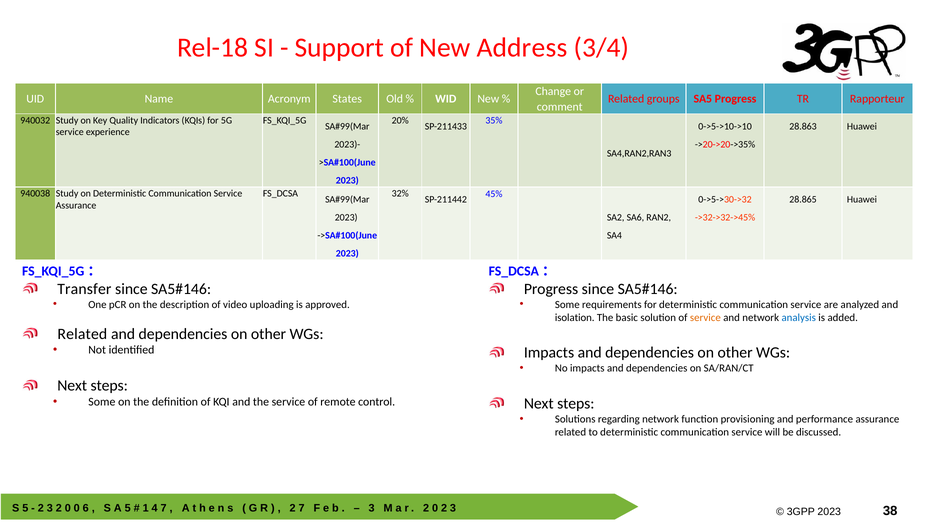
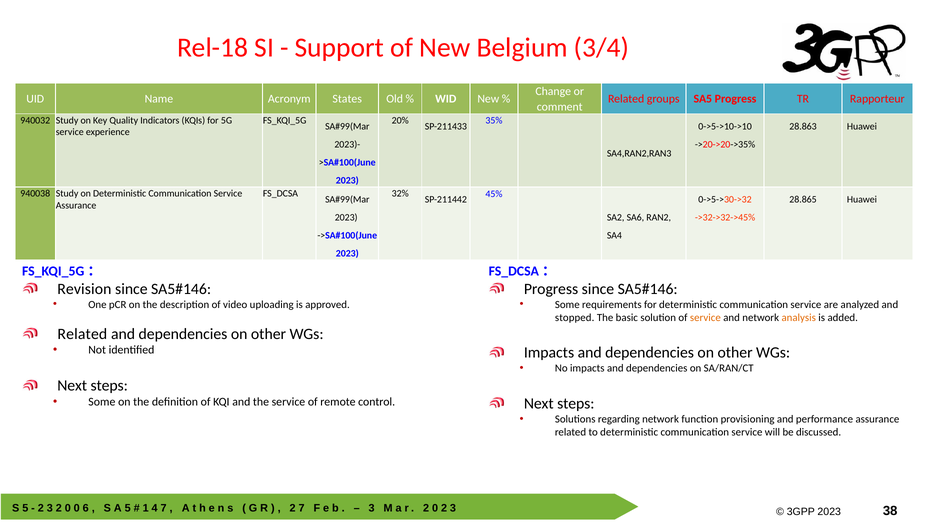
Address: Address -> Belgium
Transfer: Transfer -> Revision
isolation: isolation -> stopped
analysis colour: blue -> orange
